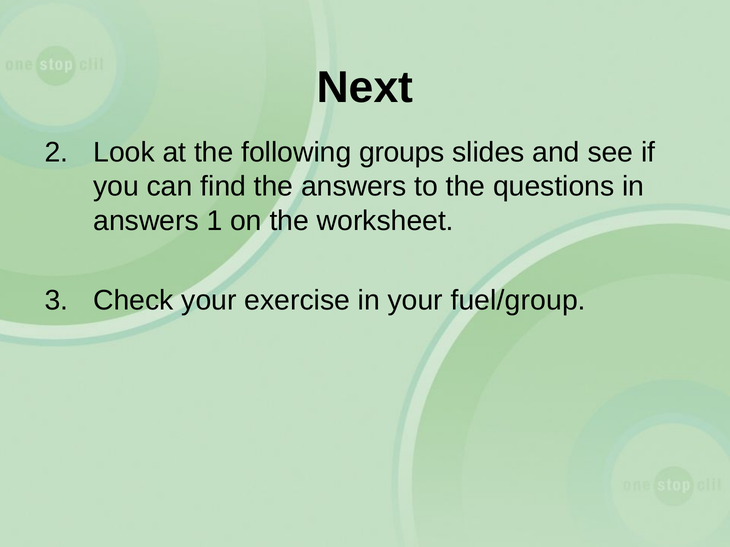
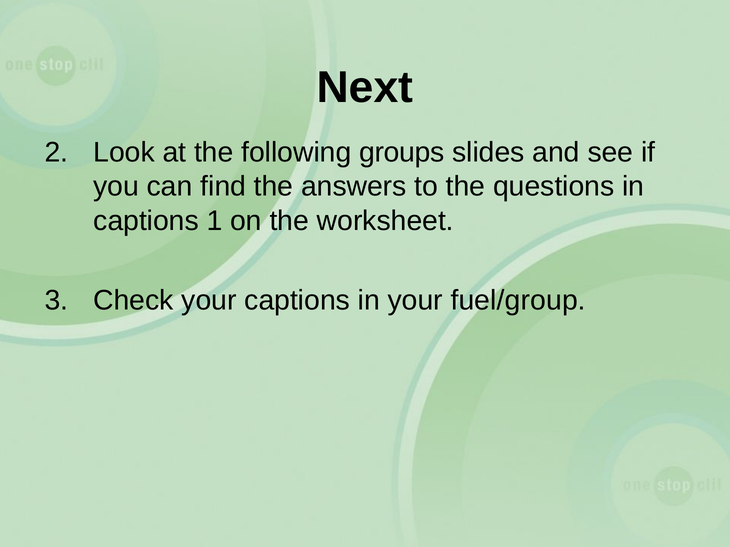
answers at (146, 221): answers -> captions
your exercise: exercise -> captions
